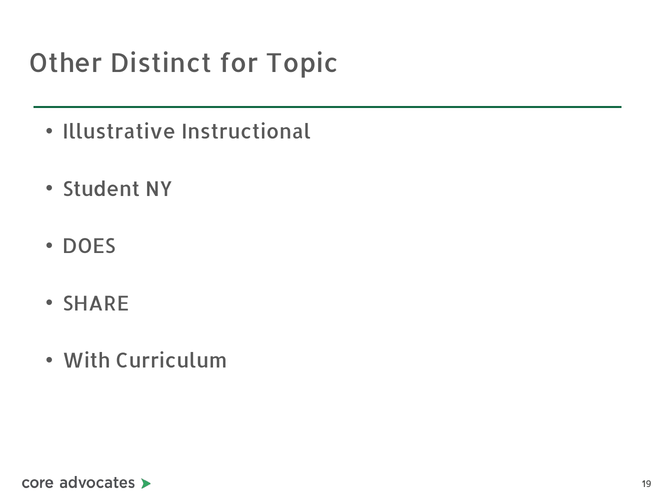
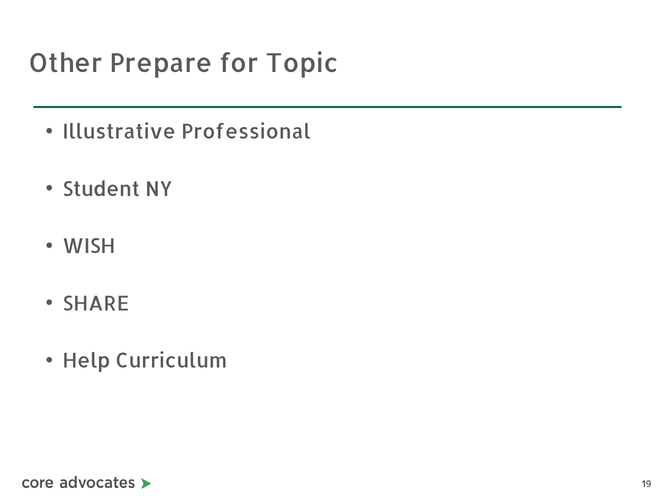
Distinct: Distinct -> Prepare
Instructional: Instructional -> Professional
DOES: DOES -> WISH
With: With -> Help
